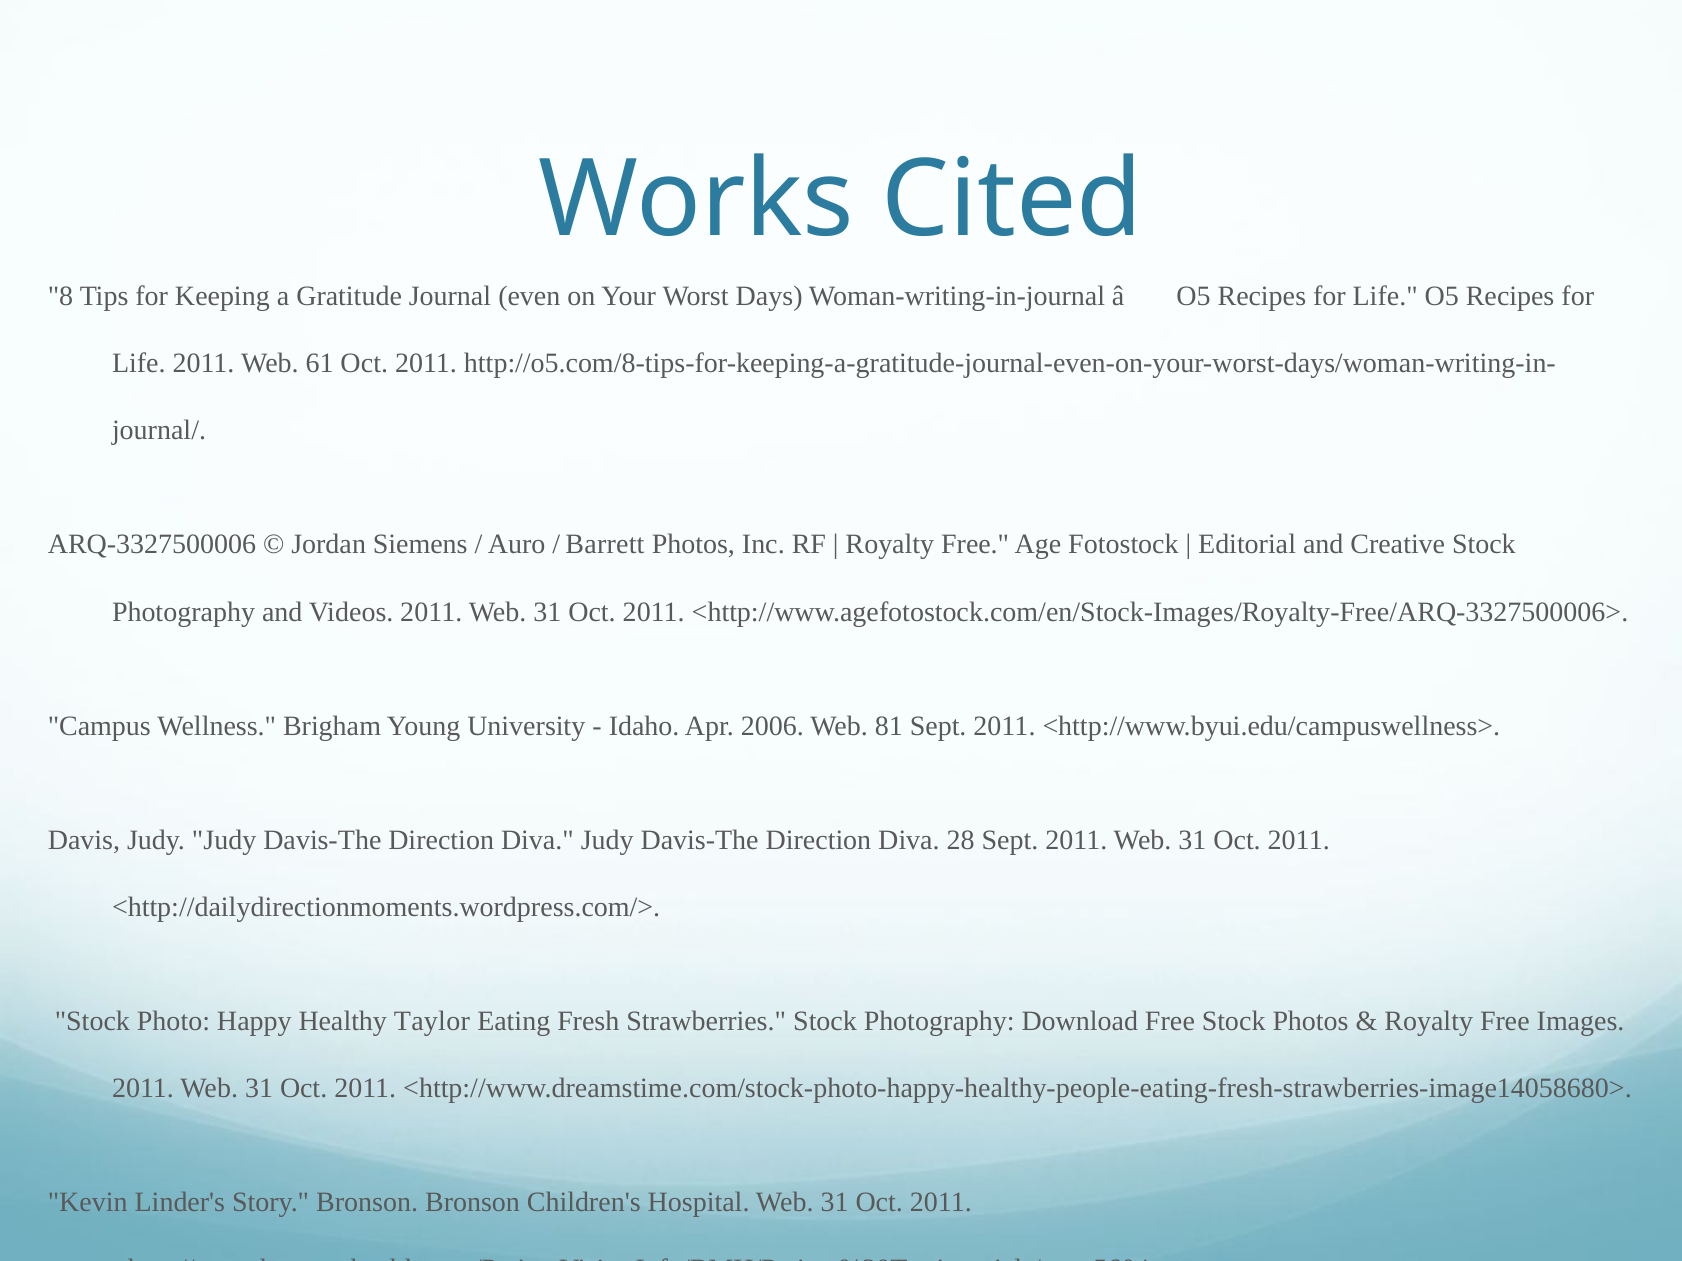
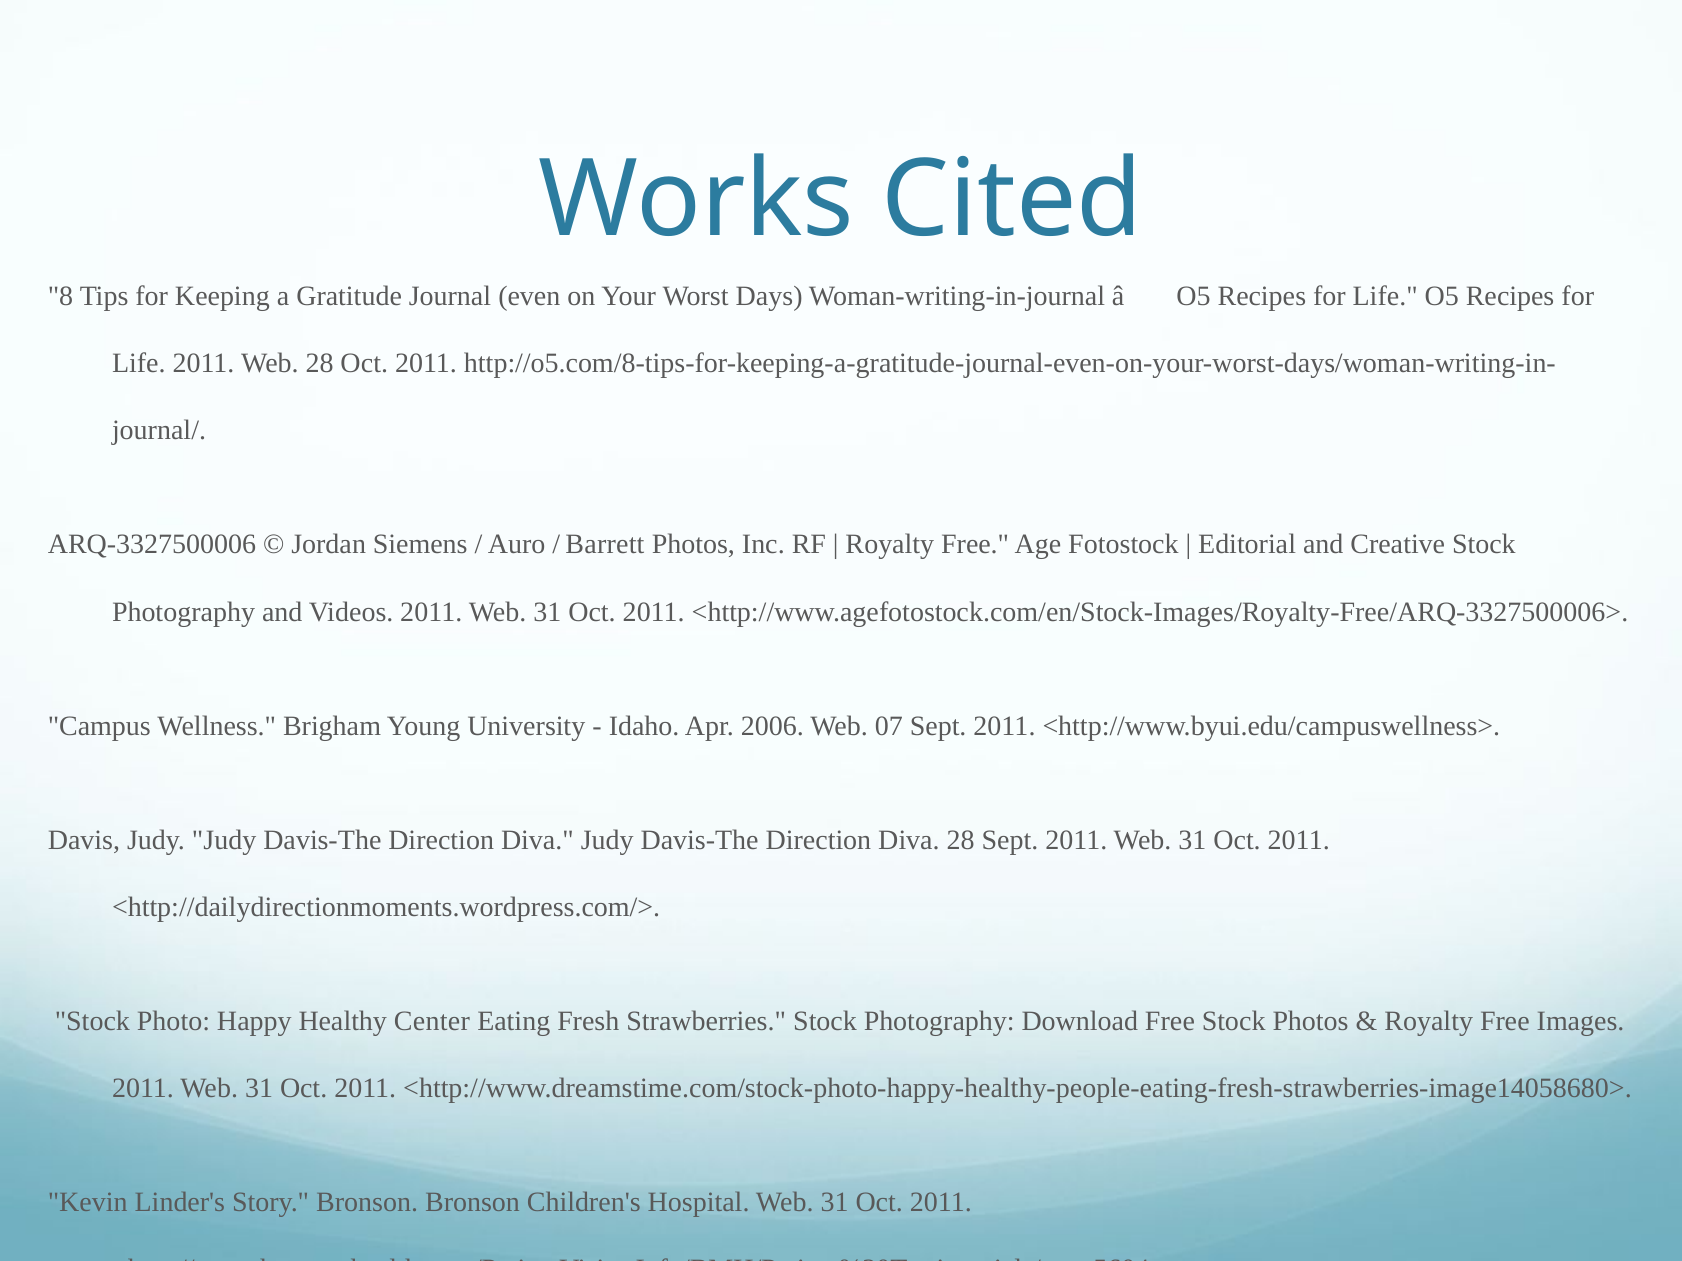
Web 61: 61 -> 28
81: 81 -> 07
Taylor: Taylor -> Center
